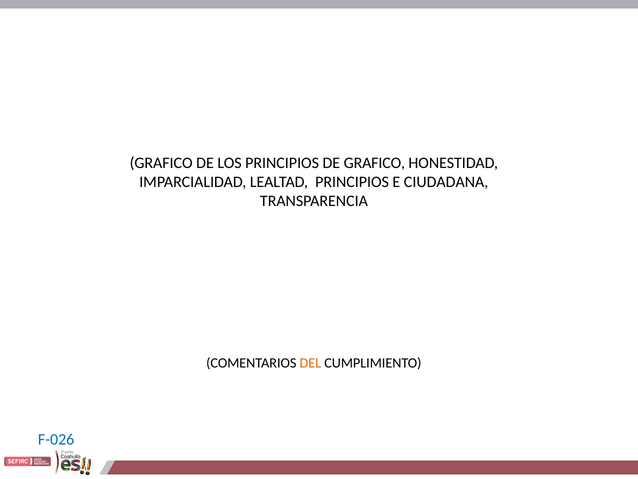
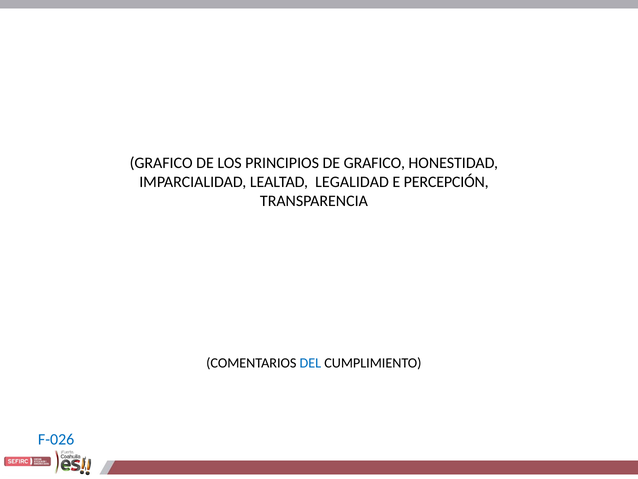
LEALTAD PRINCIPIOS: PRINCIPIOS -> LEGALIDAD
CIUDADANA: CIUDADANA -> PERCEPCIÓN
DEL colour: orange -> blue
